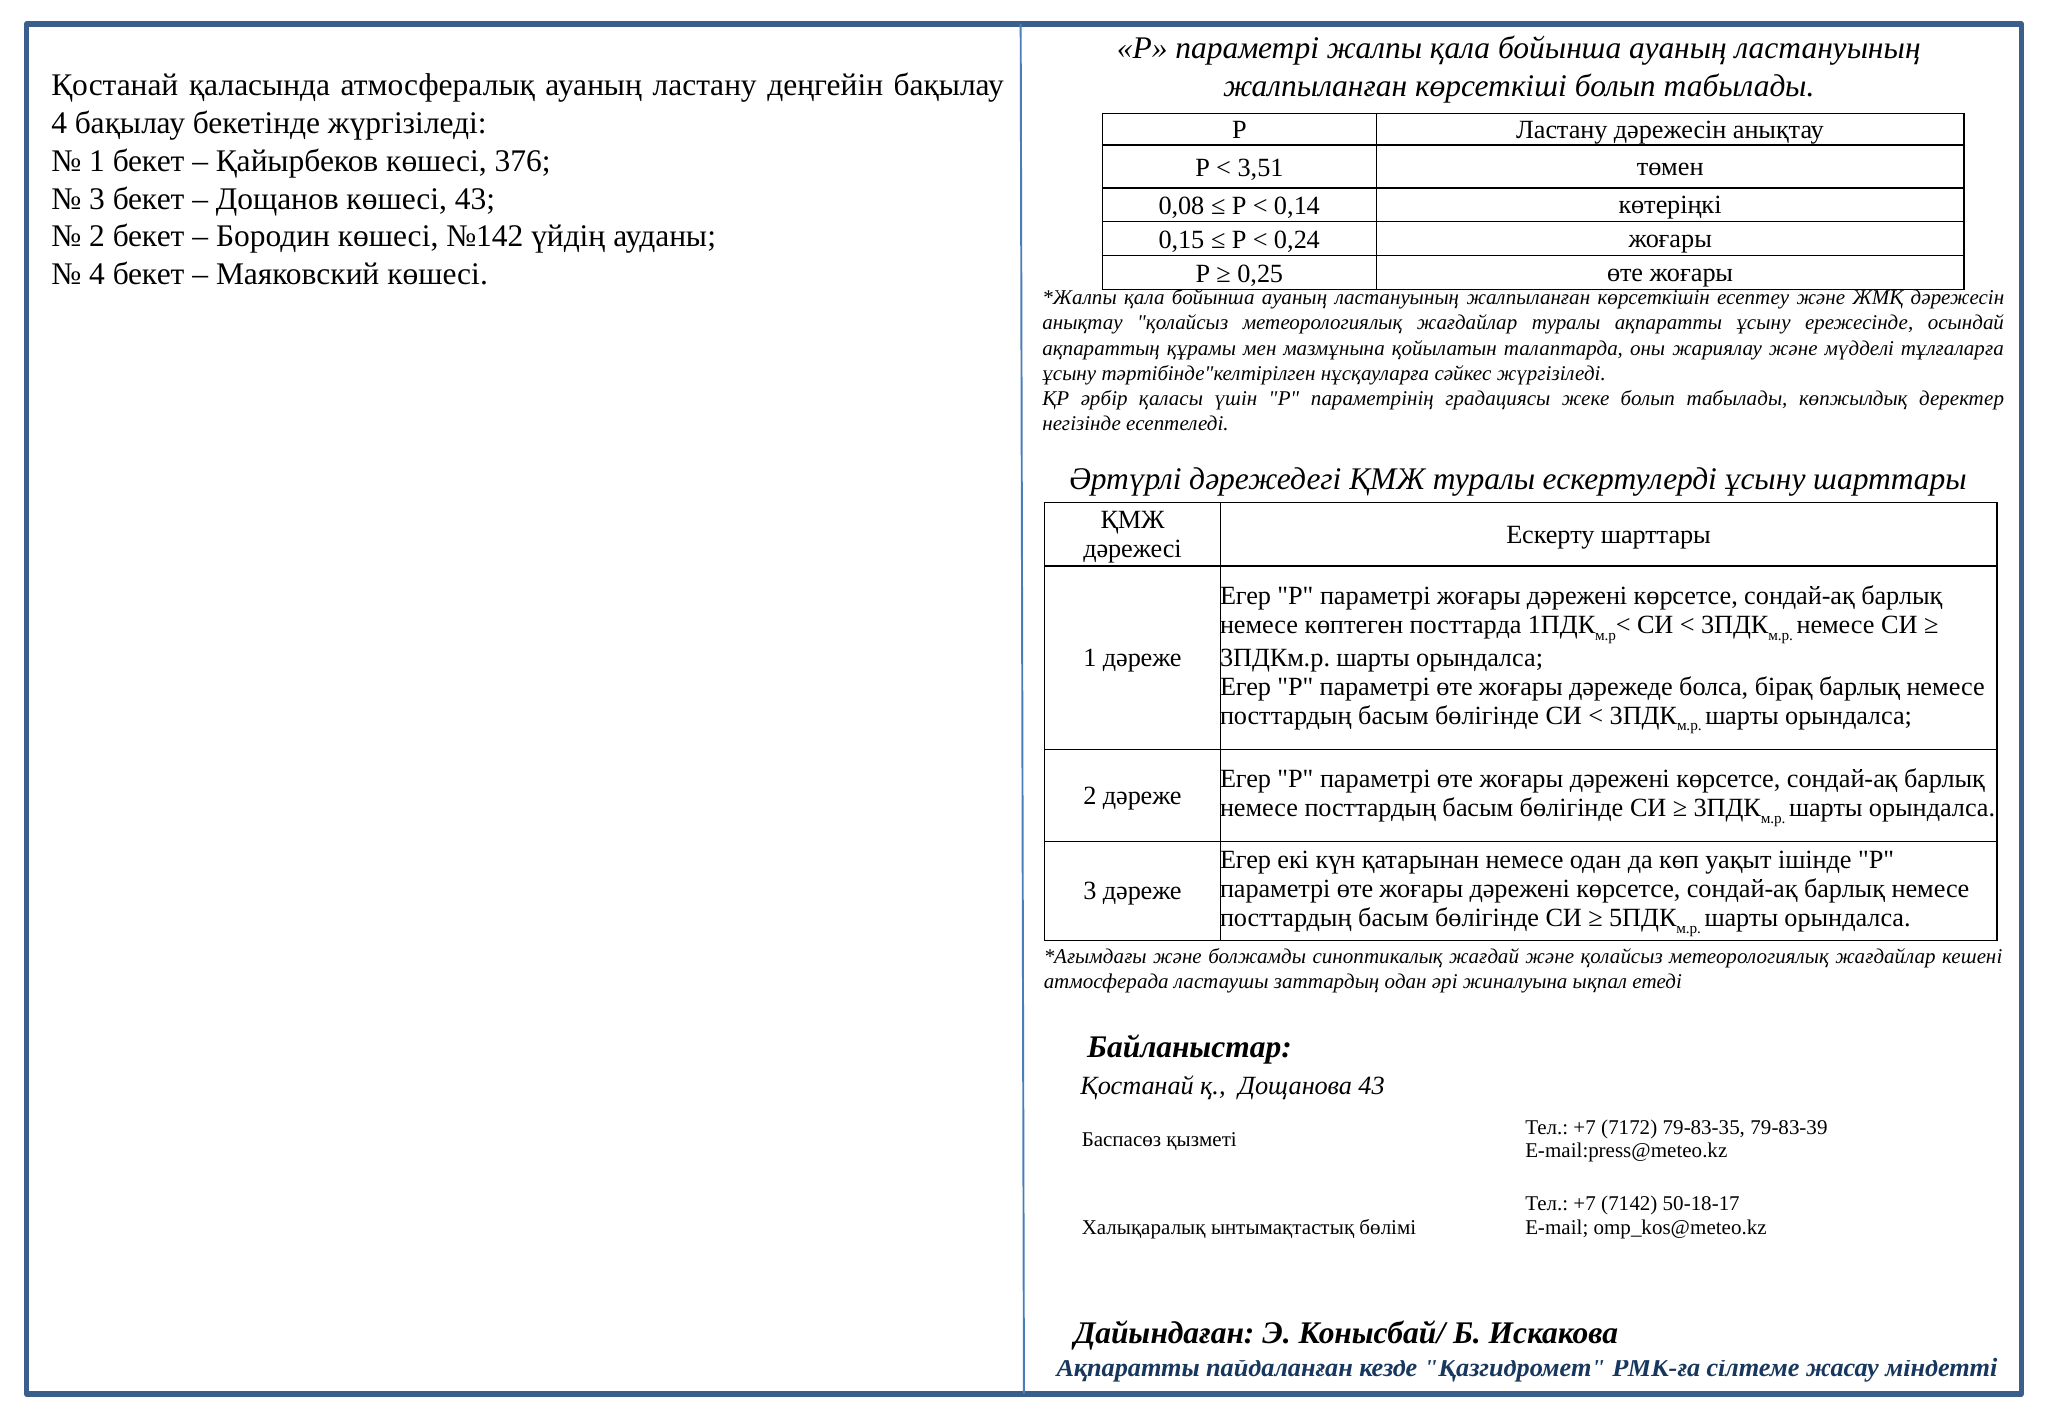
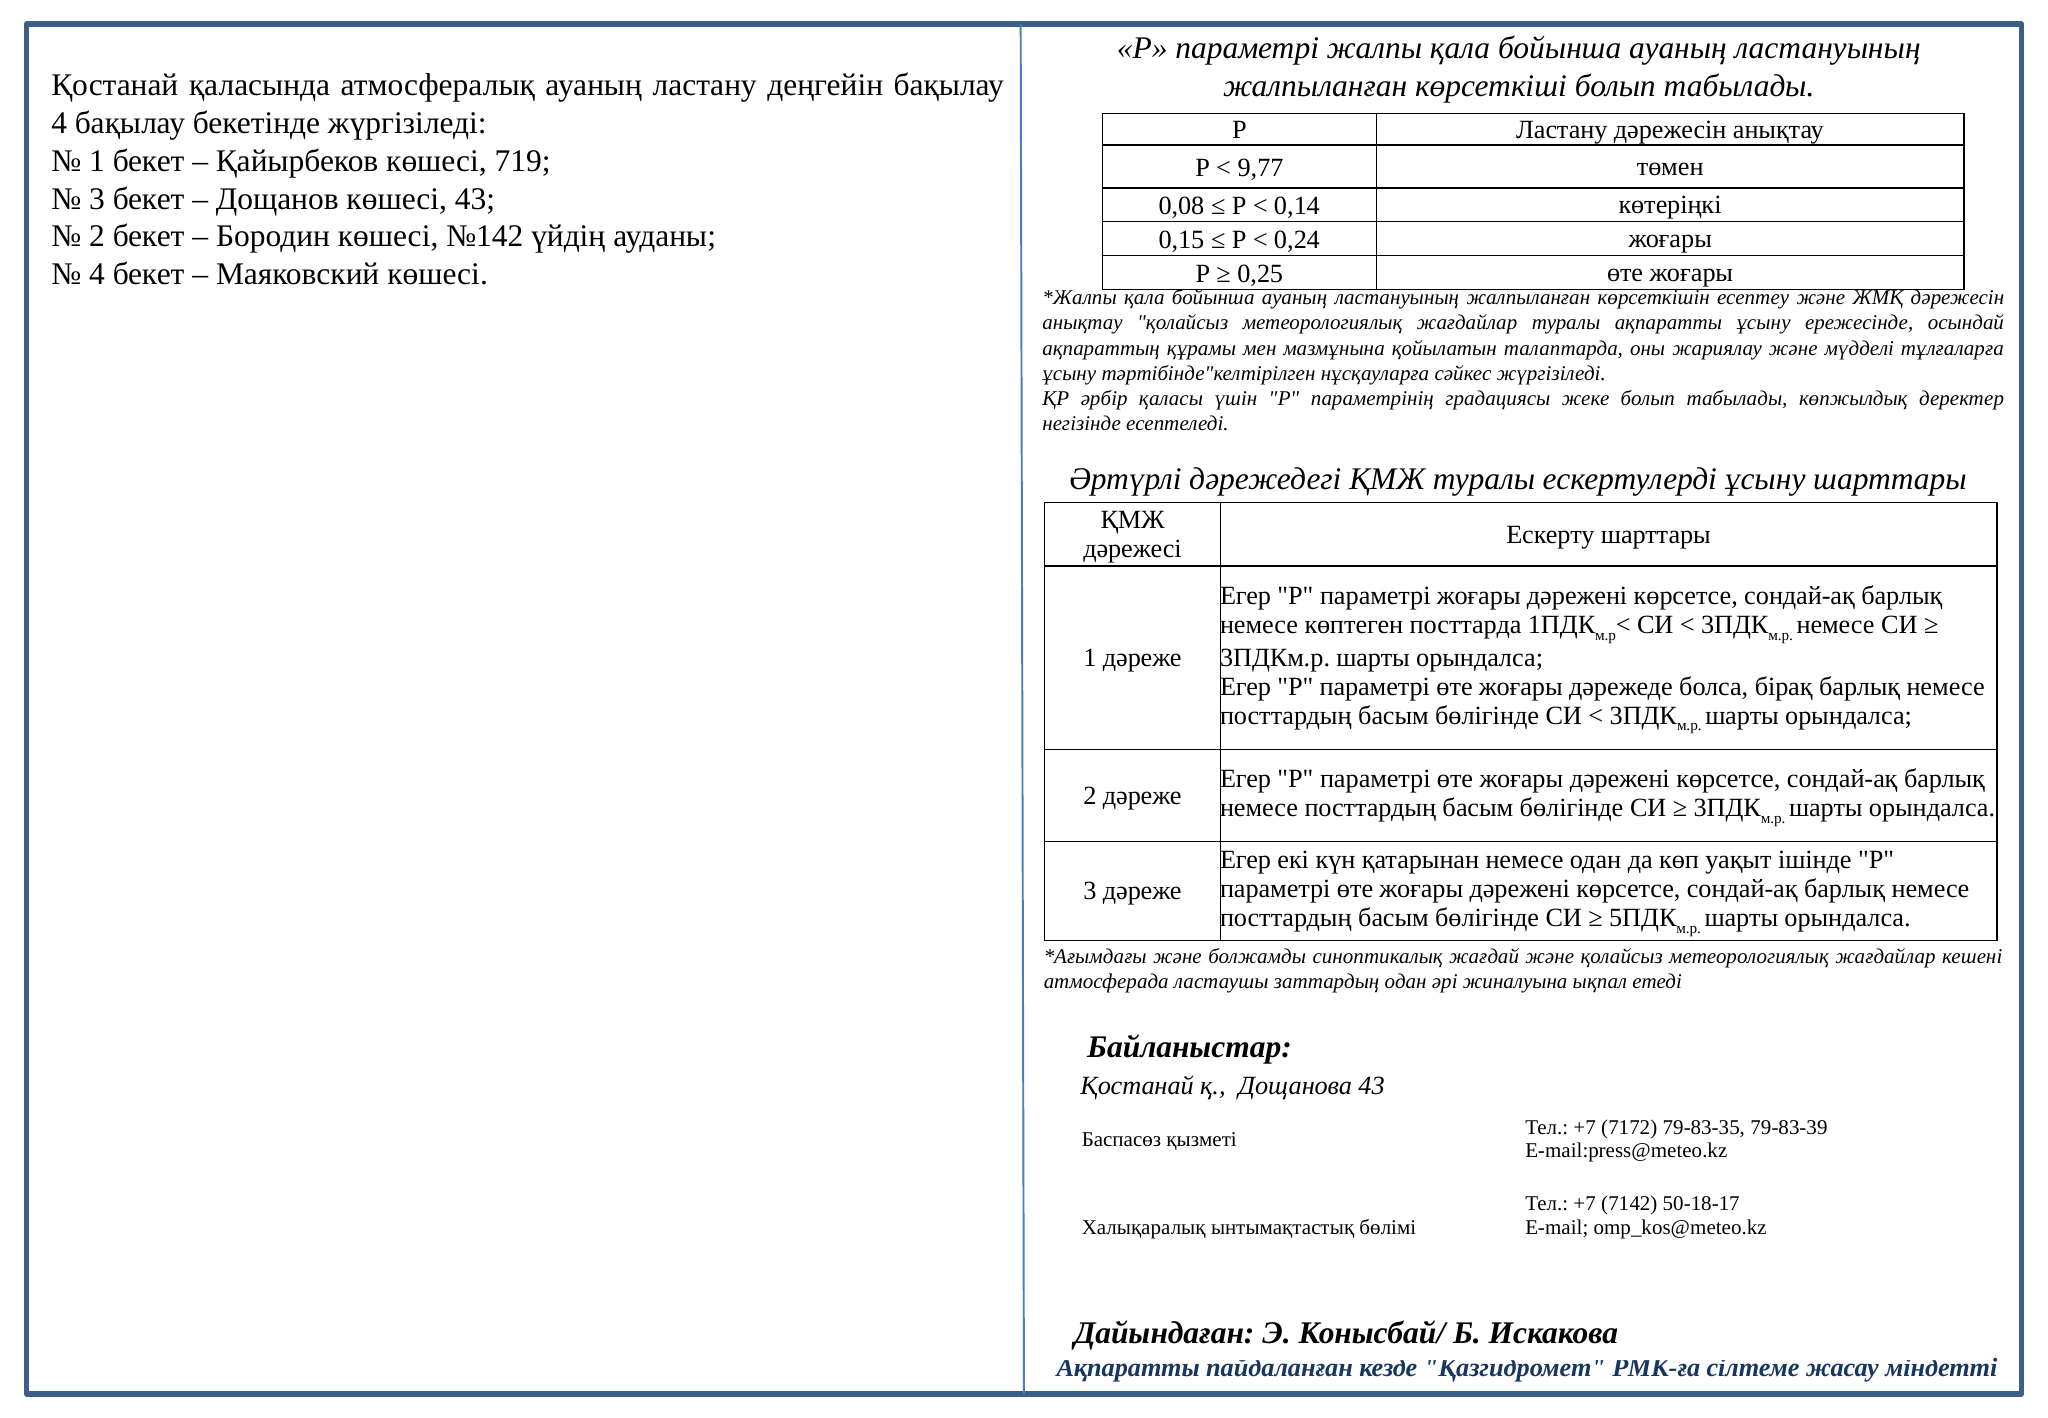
376: 376 -> 719
3,51: 3,51 -> 9,77
